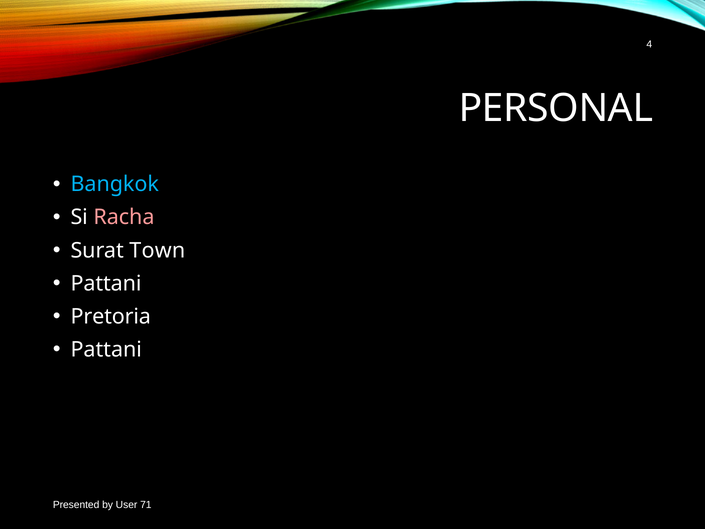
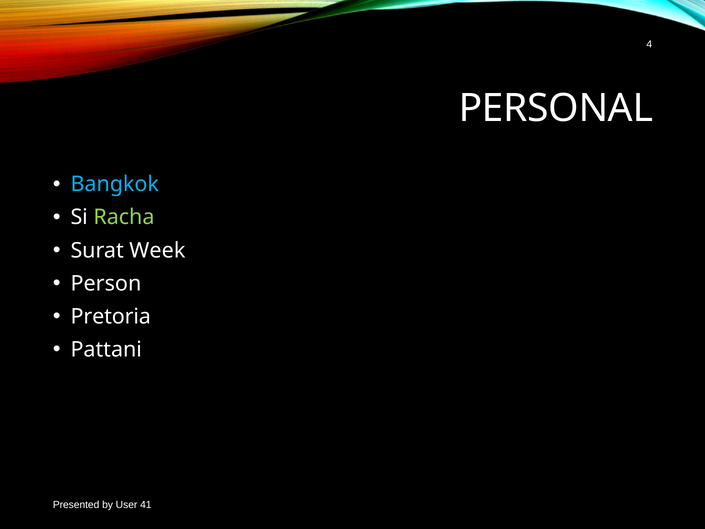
Racha colour: pink -> light green
Town: Town -> Week
Pattani at (106, 283): Pattani -> Person
71: 71 -> 41
